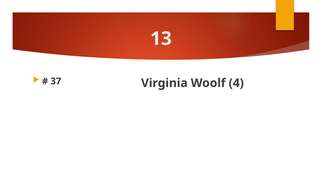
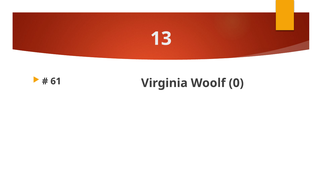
37: 37 -> 61
4: 4 -> 0
